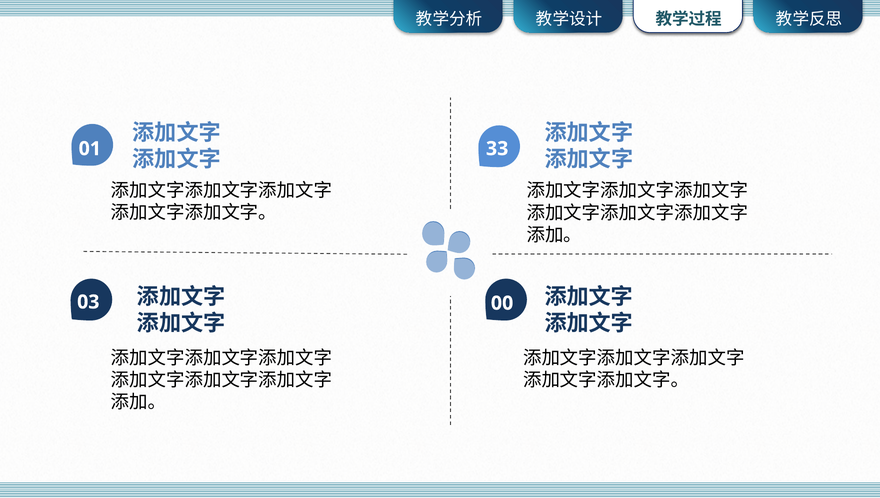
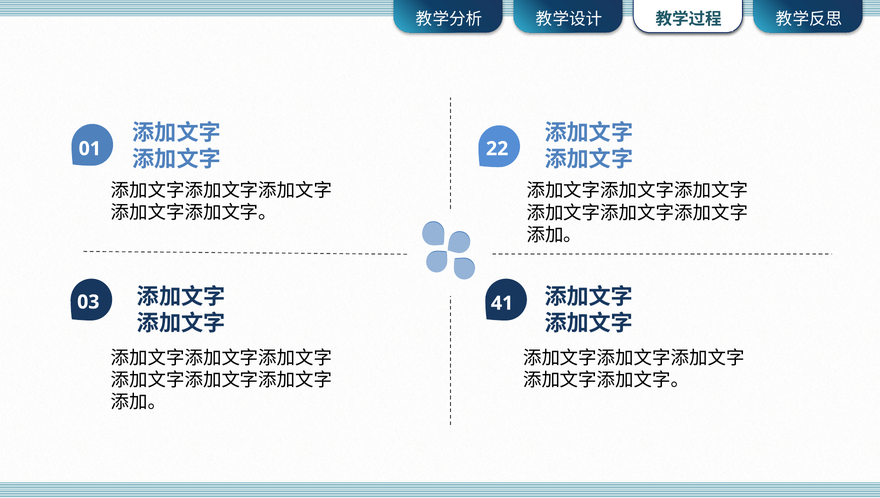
33: 33 -> 22
00: 00 -> 41
